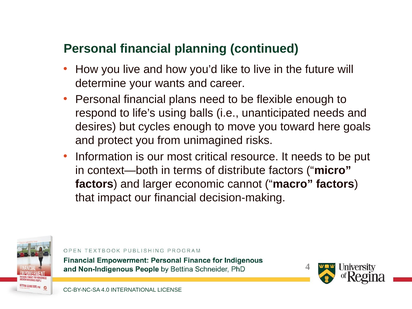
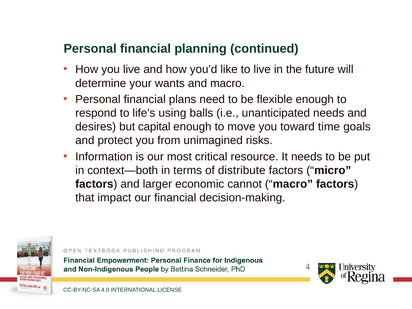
and career: career -> macro
cycles: cycles -> capital
here: here -> time
